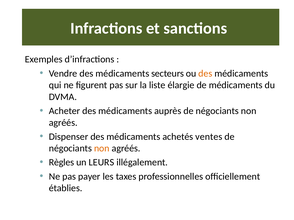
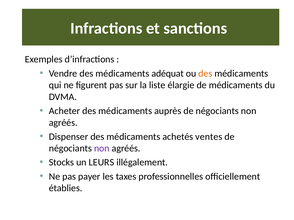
secteurs: secteurs -> adéquat
non at (102, 149) colour: orange -> purple
Règles: Règles -> Stocks
